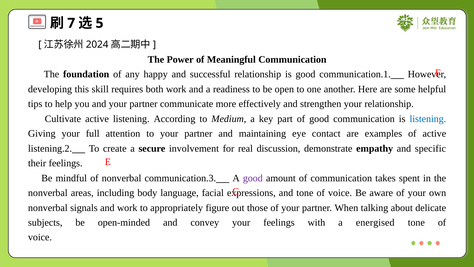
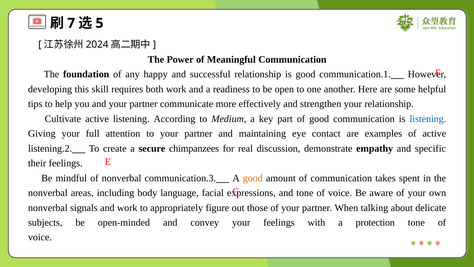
involvement: involvement -> chimpanzees
good at (253, 178) colour: purple -> orange
energised: energised -> protection
